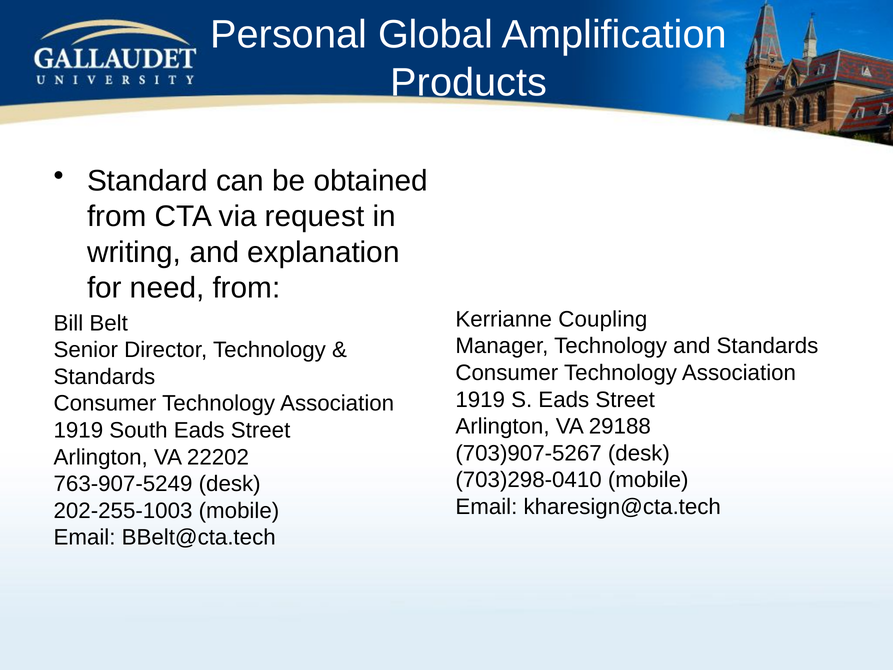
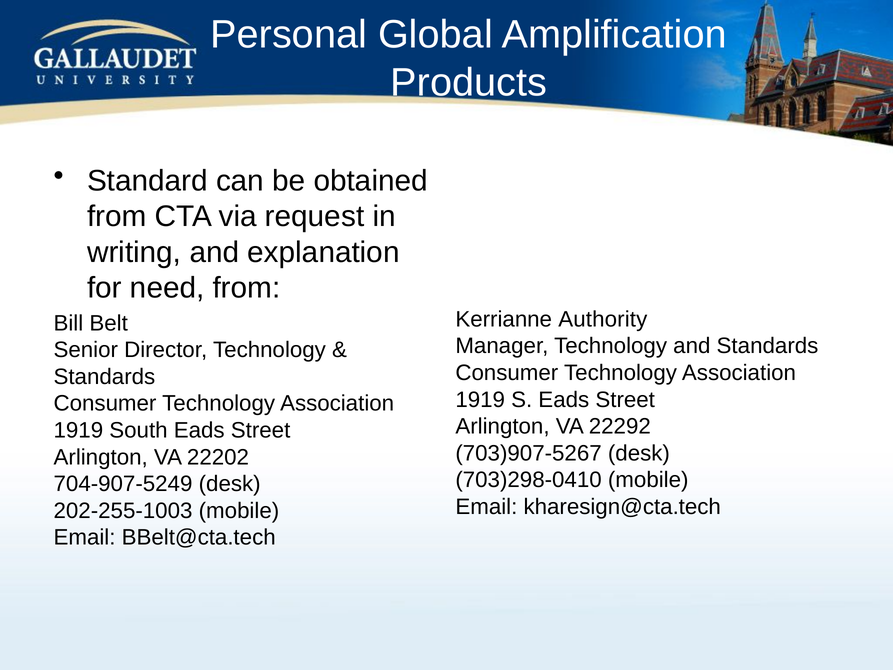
Coupling: Coupling -> Authority
29188: 29188 -> 22292
763-907-5249: 763-907-5249 -> 704-907-5249
